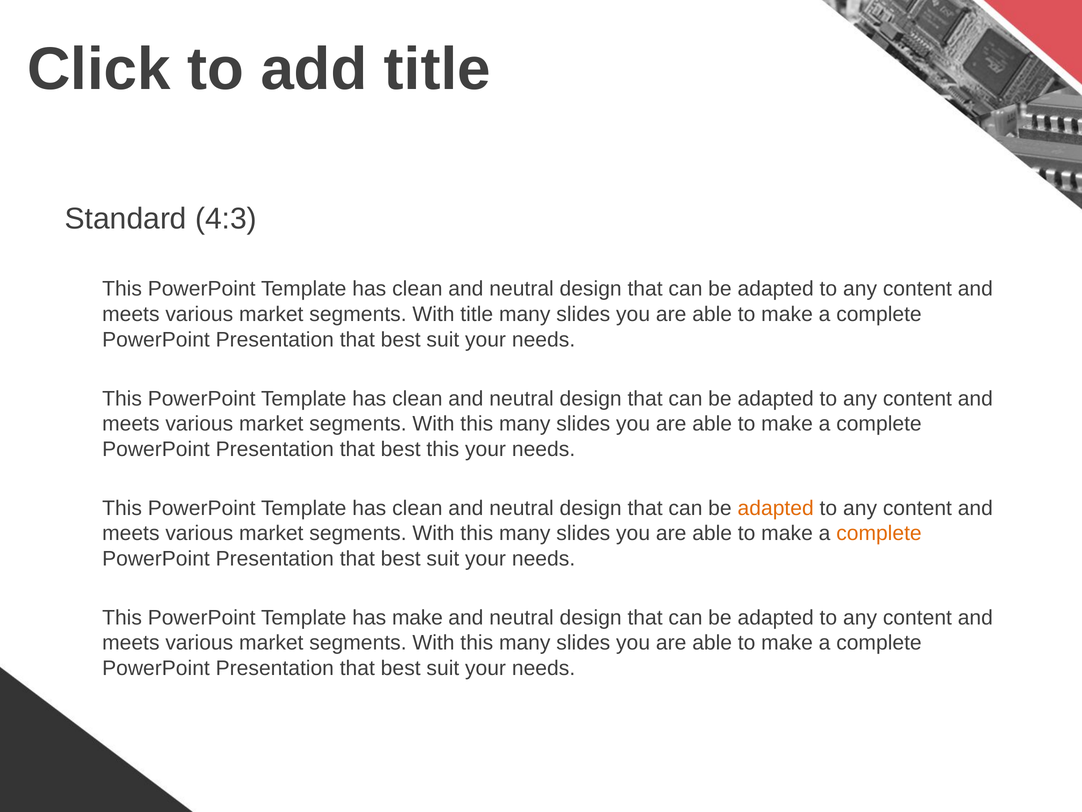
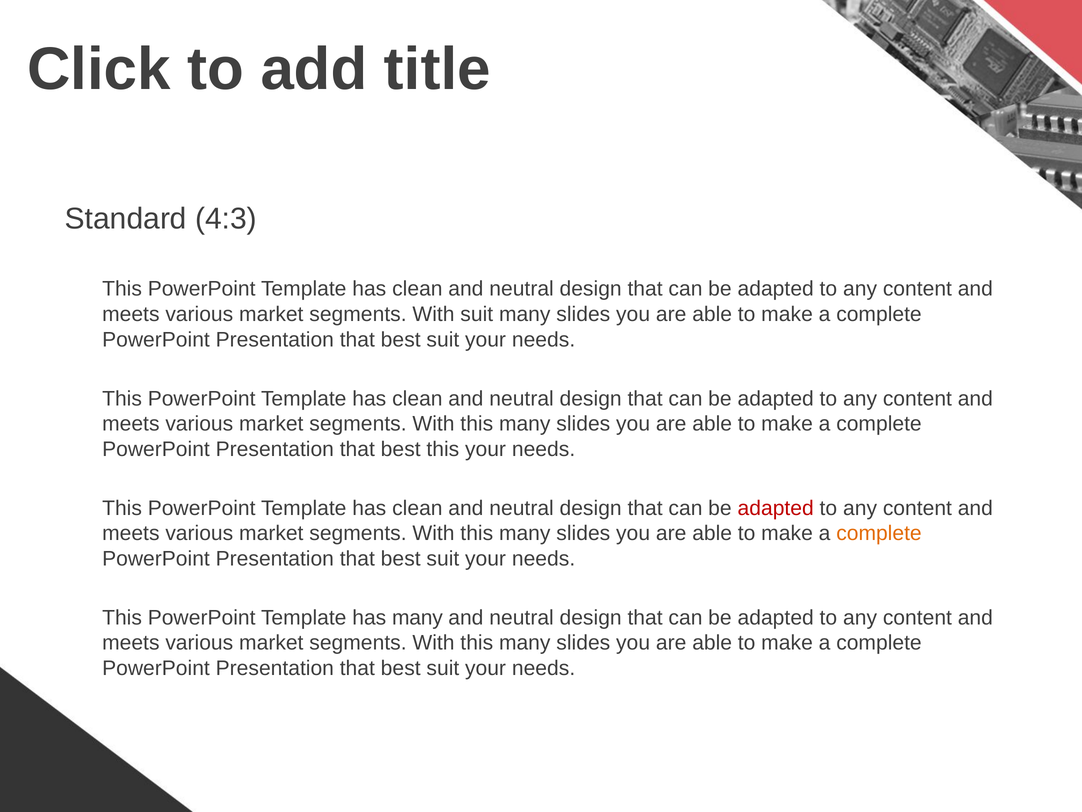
With title: title -> suit
adapted at (776, 508) colour: orange -> red
has make: make -> many
